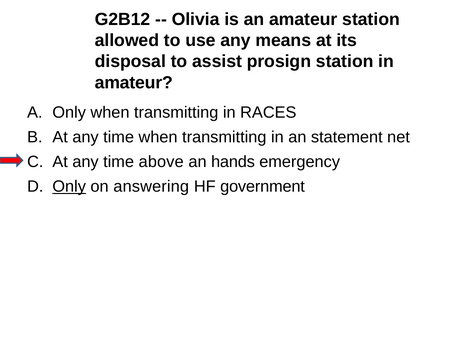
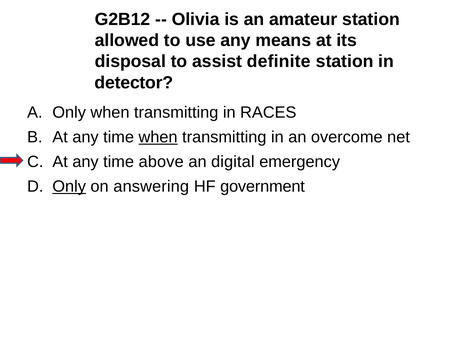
prosign: prosign -> definite
amateur at (134, 83): amateur -> detector
when at (158, 137) underline: none -> present
statement: statement -> overcome
hands: hands -> digital
